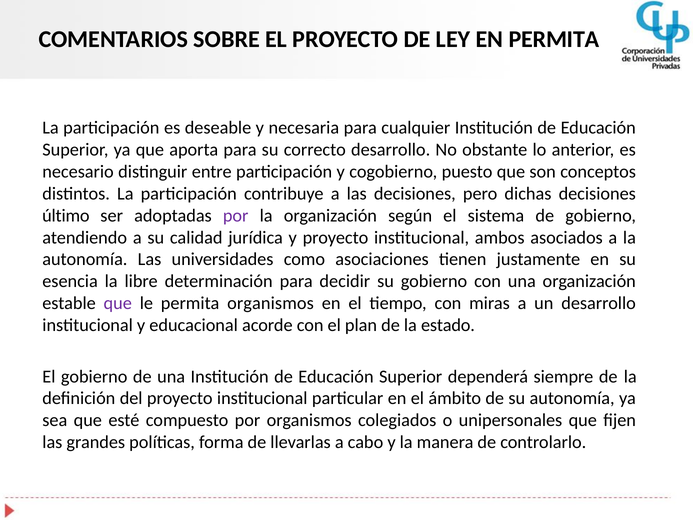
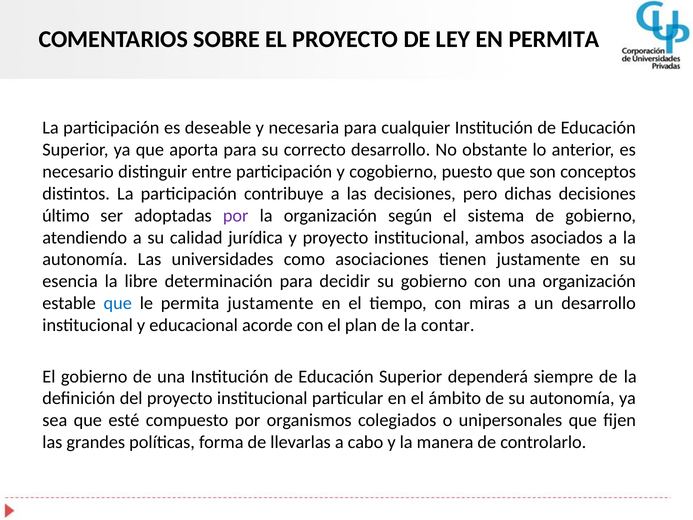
que at (118, 303) colour: purple -> blue
permita organismos: organismos -> justamente
estado: estado -> contar
